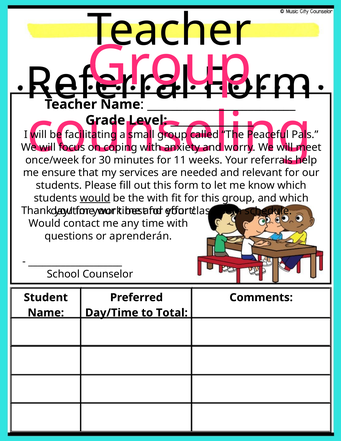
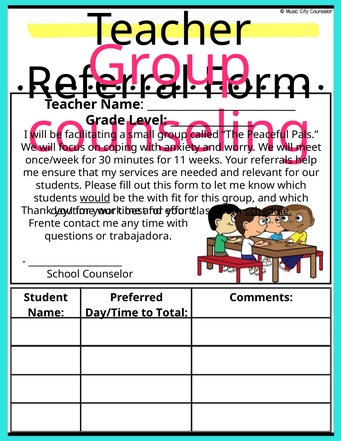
schedule underline: none -> present
Would at (45, 224): Would -> Frente
aprenderán: aprenderán -> trabajadora
